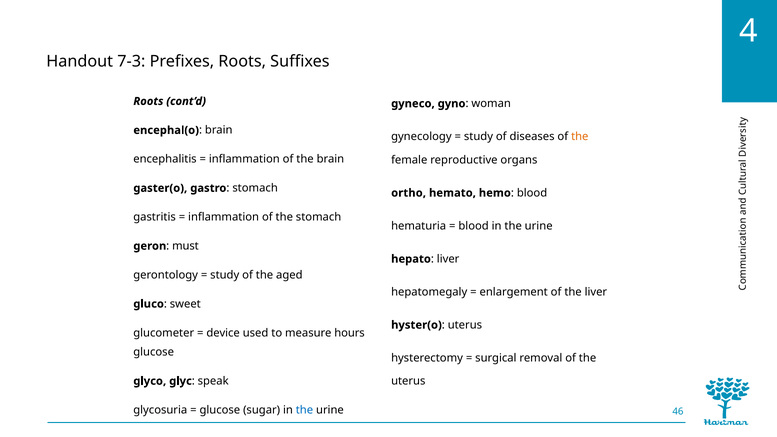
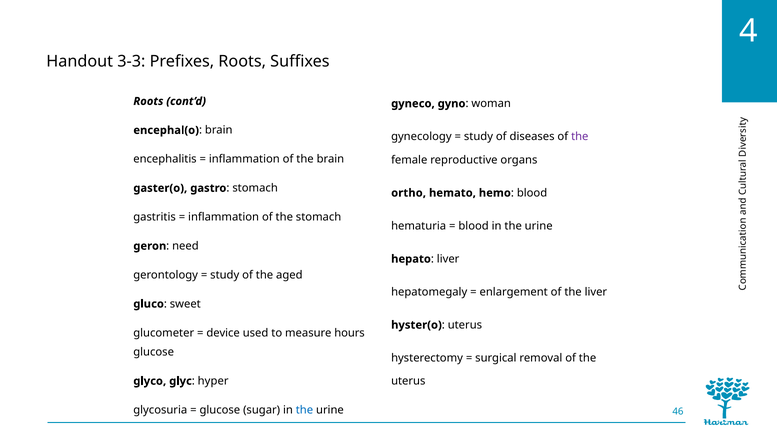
7-3: 7-3 -> 3-3
the at (580, 137) colour: orange -> purple
must: must -> need
speak: speak -> hyper
